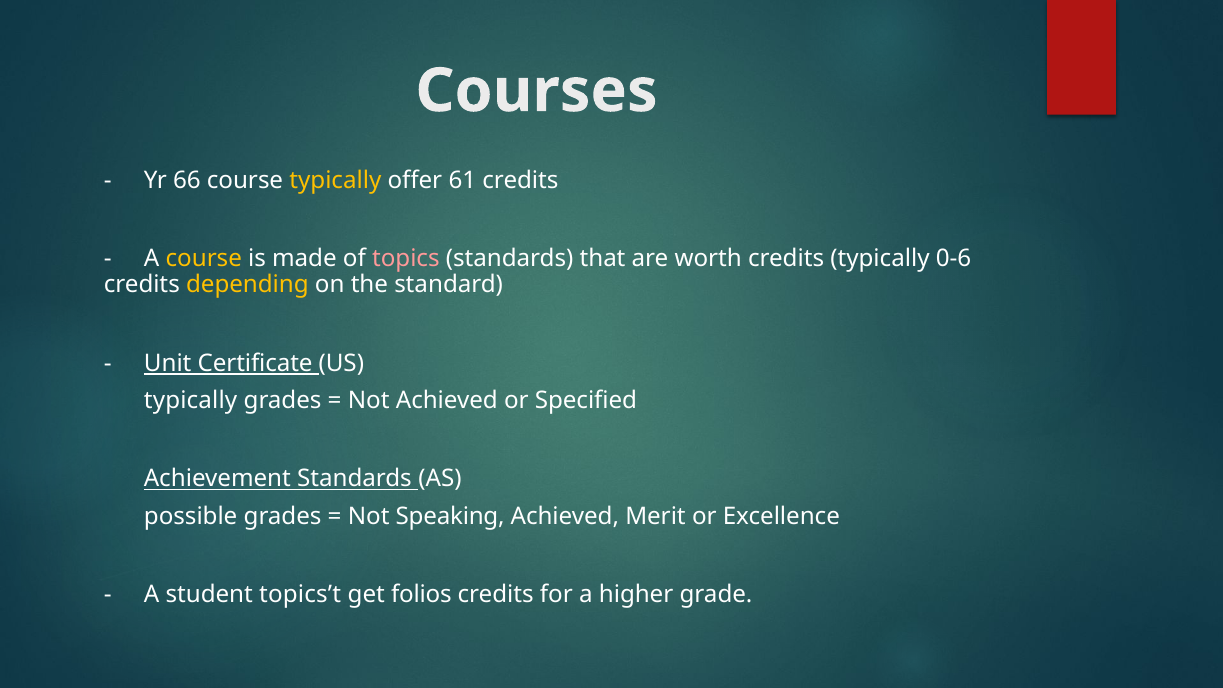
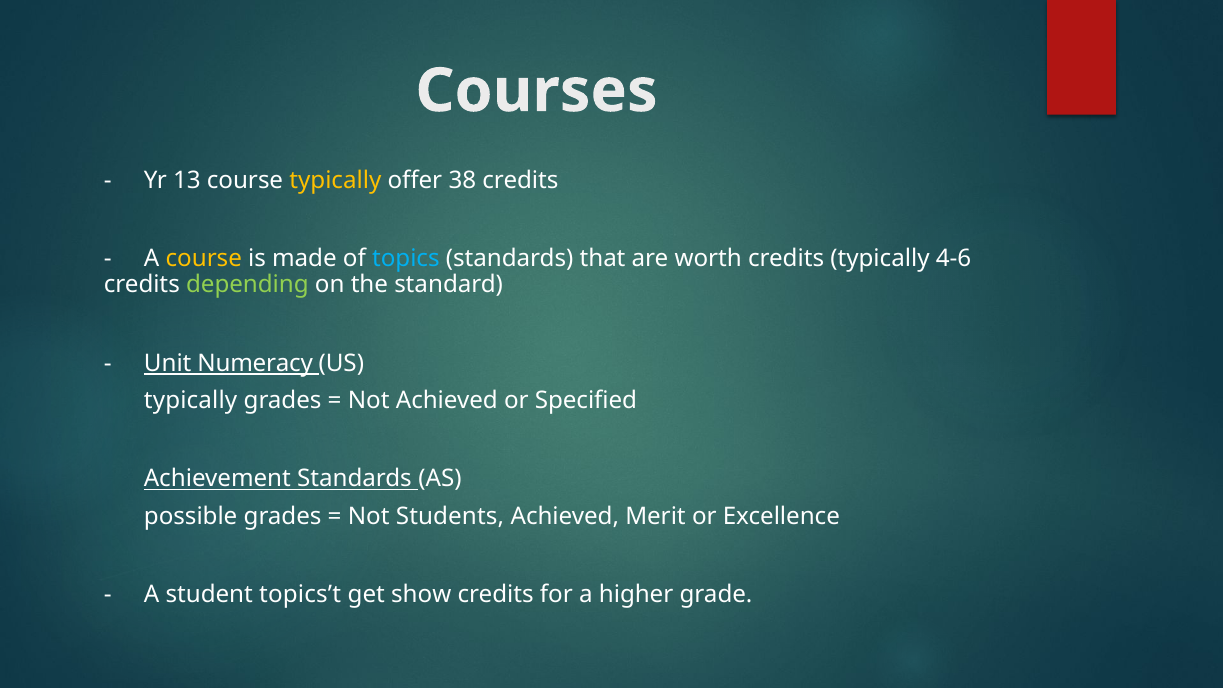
66: 66 -> 13
61: 61 -> 38
topics colour: pink -> light blue
0-6: 0-6 -> 4-6
depending colour: yellow -> light green
Certificate: Certificate -> Numeracy
Speaking: Speaking -> Students
folios: folios -> show
